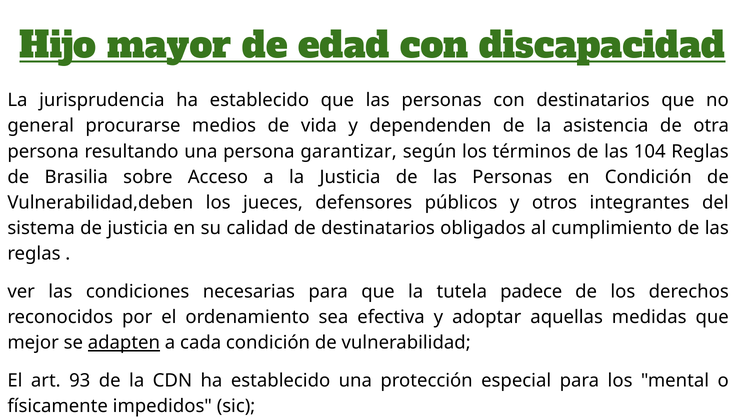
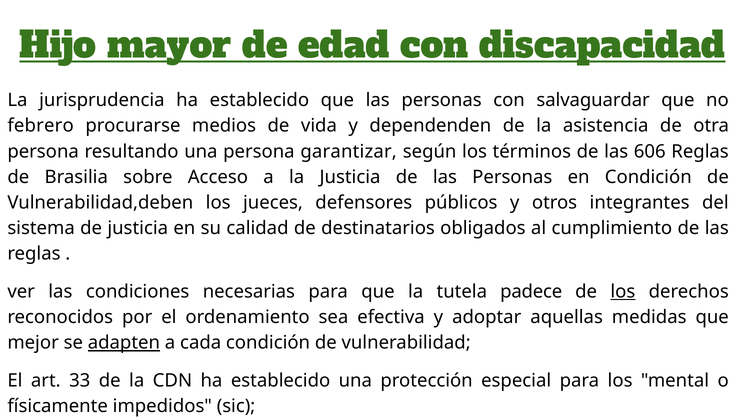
con destinatarios: destinatarios -> salvaguardar
general: general -> febrero
104: 104 -> 606
los at (623, 292) underline: none -> present
93: 93 -> 33
